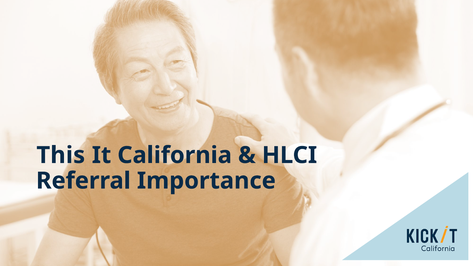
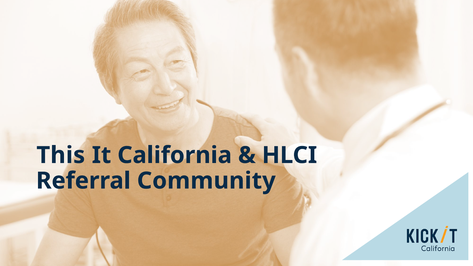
Importance: Importance -> Community
